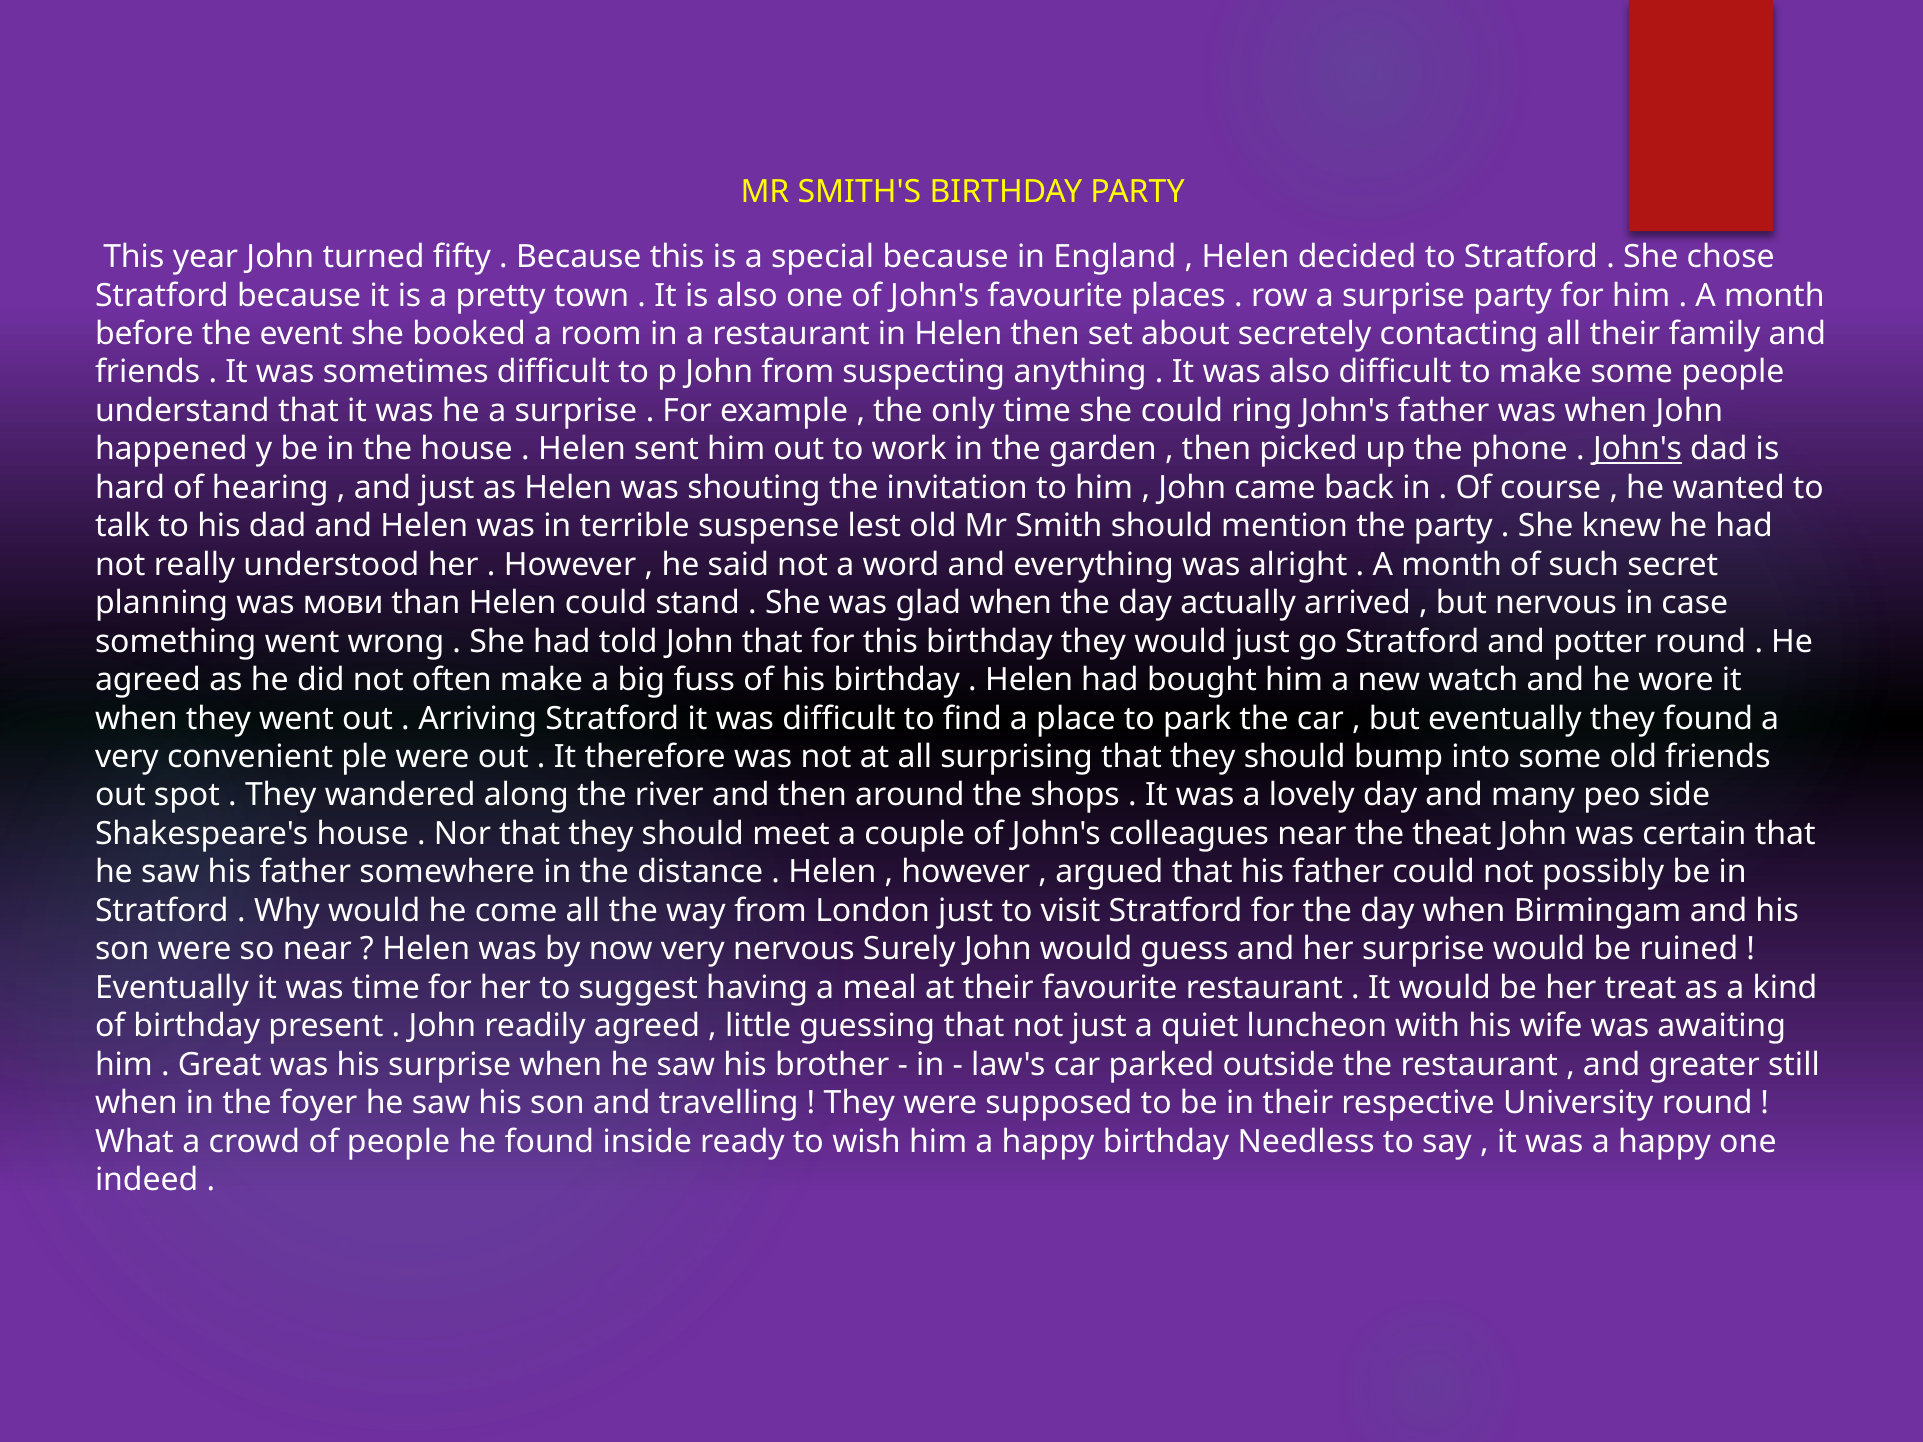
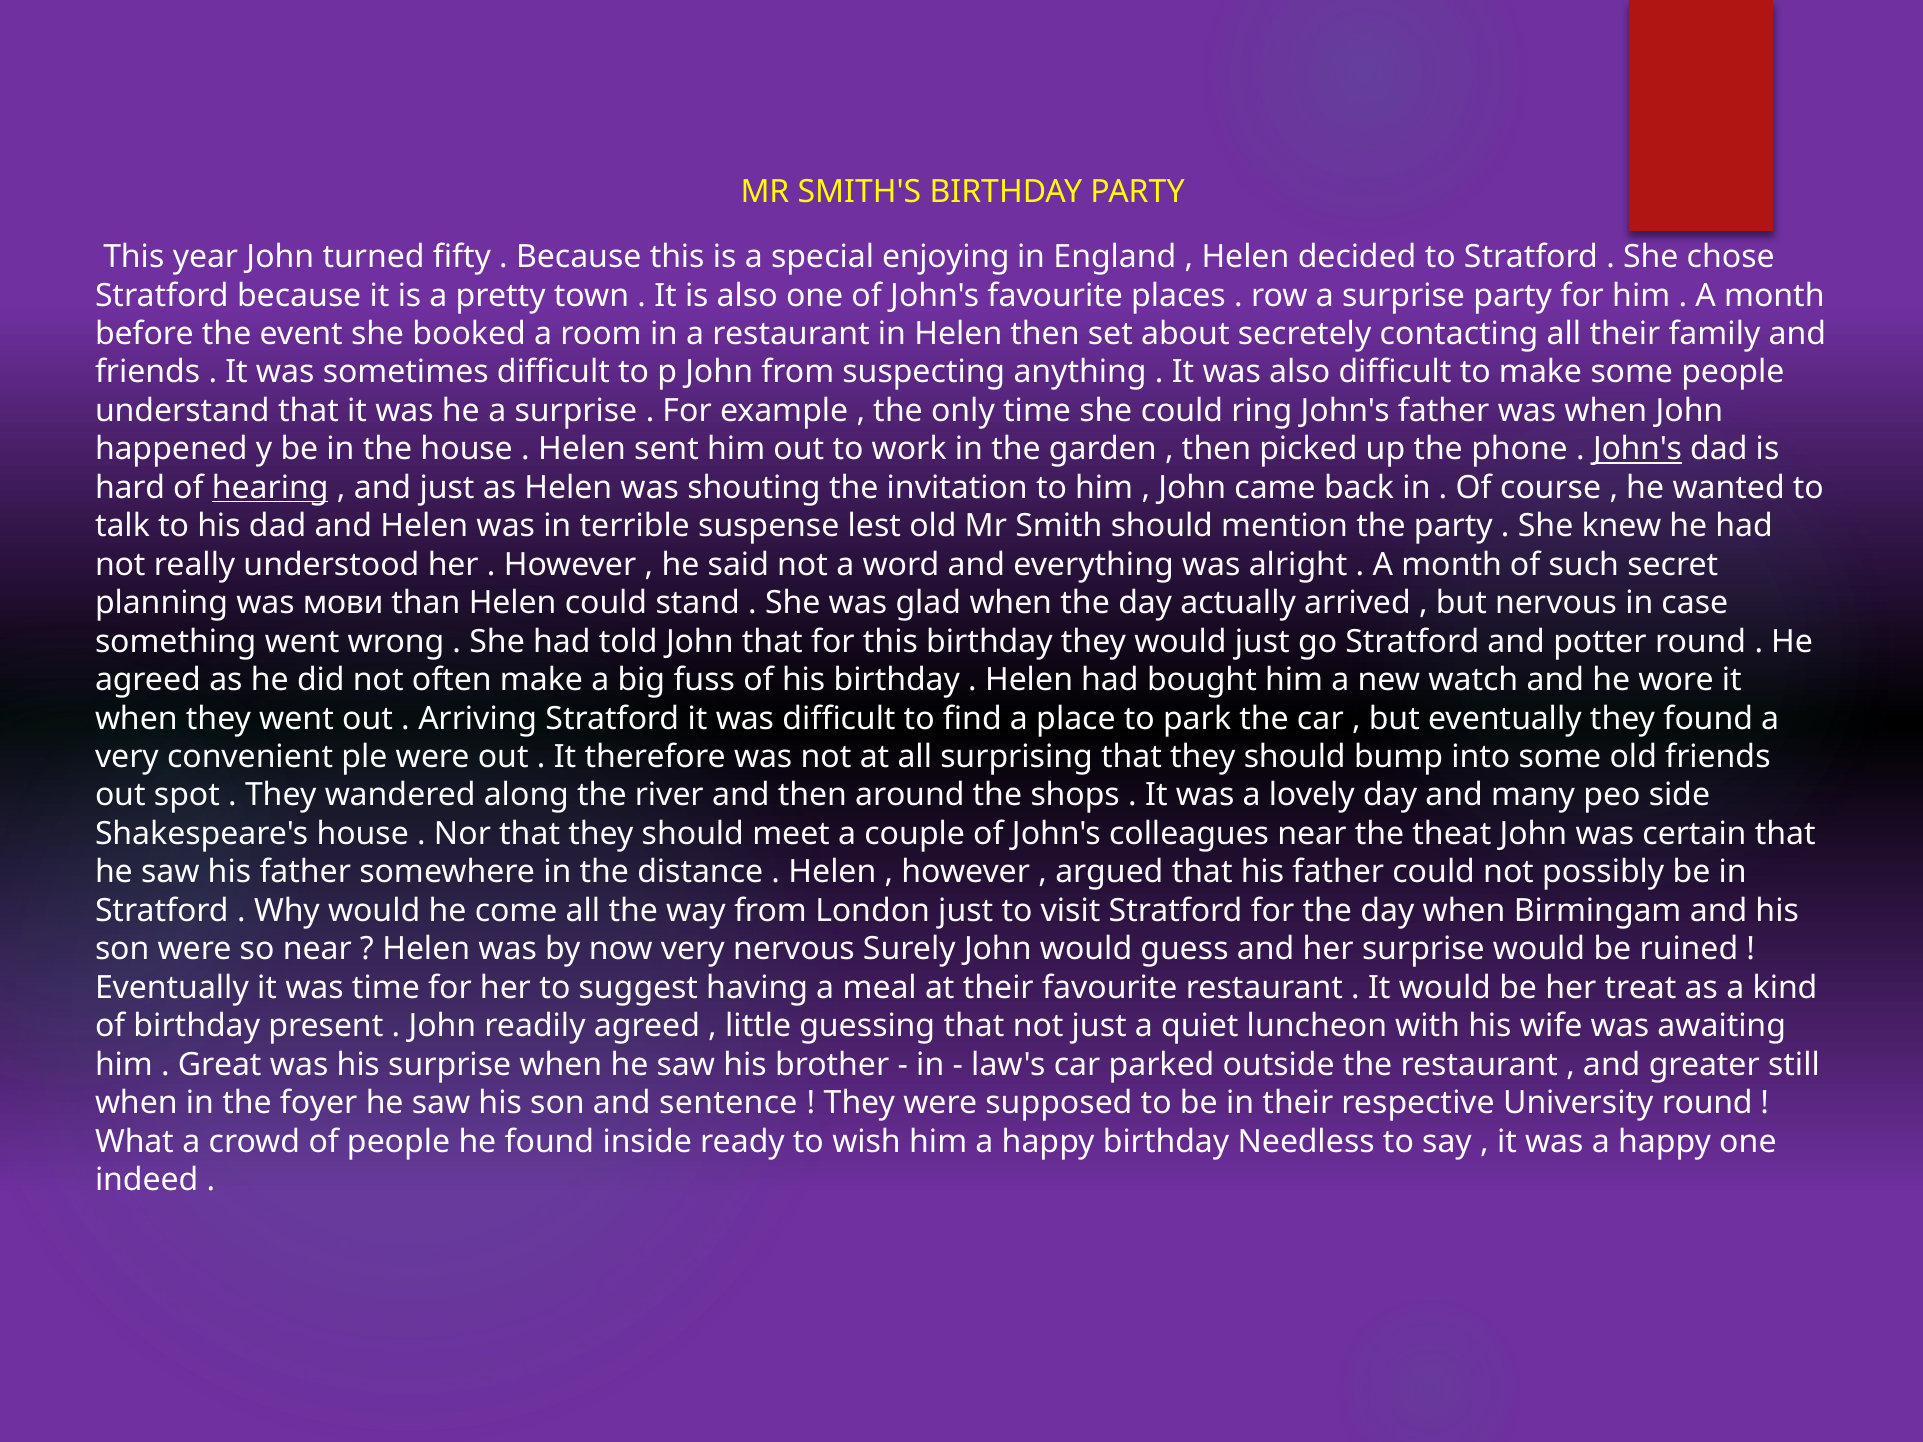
special because: because -> enjoying
hearing underline: none -> present
travelling: travelling -> sentence
